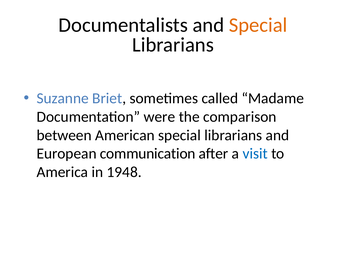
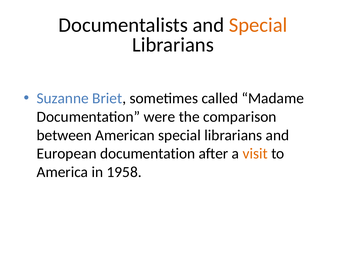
European communication: communication -> documentation
visit colour: blue -> orange
1948: 1948 -> 1958
